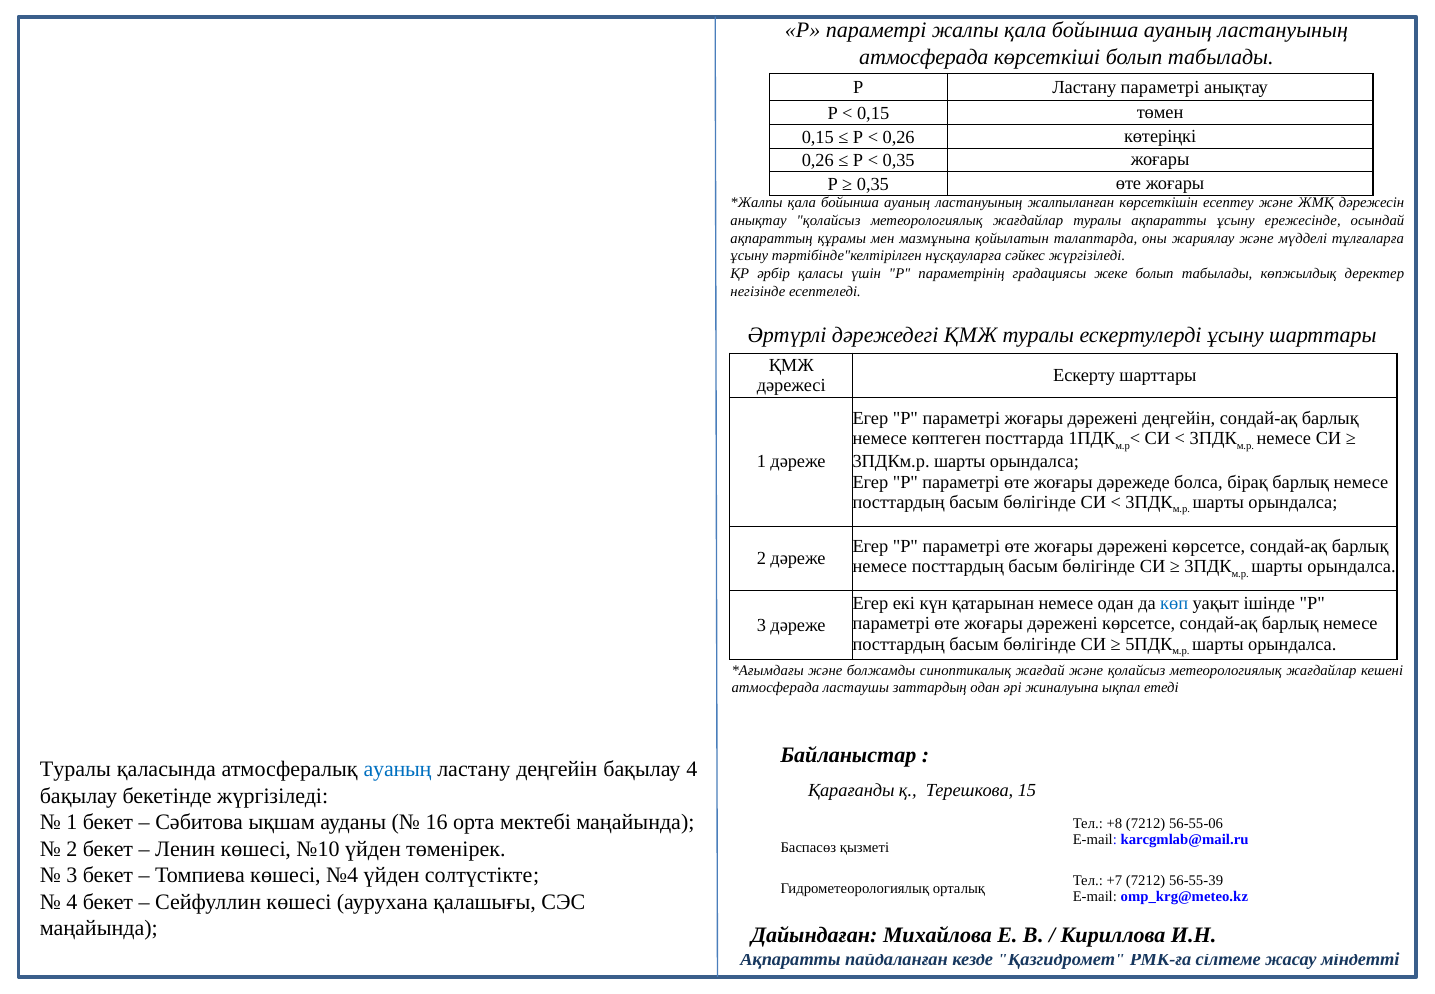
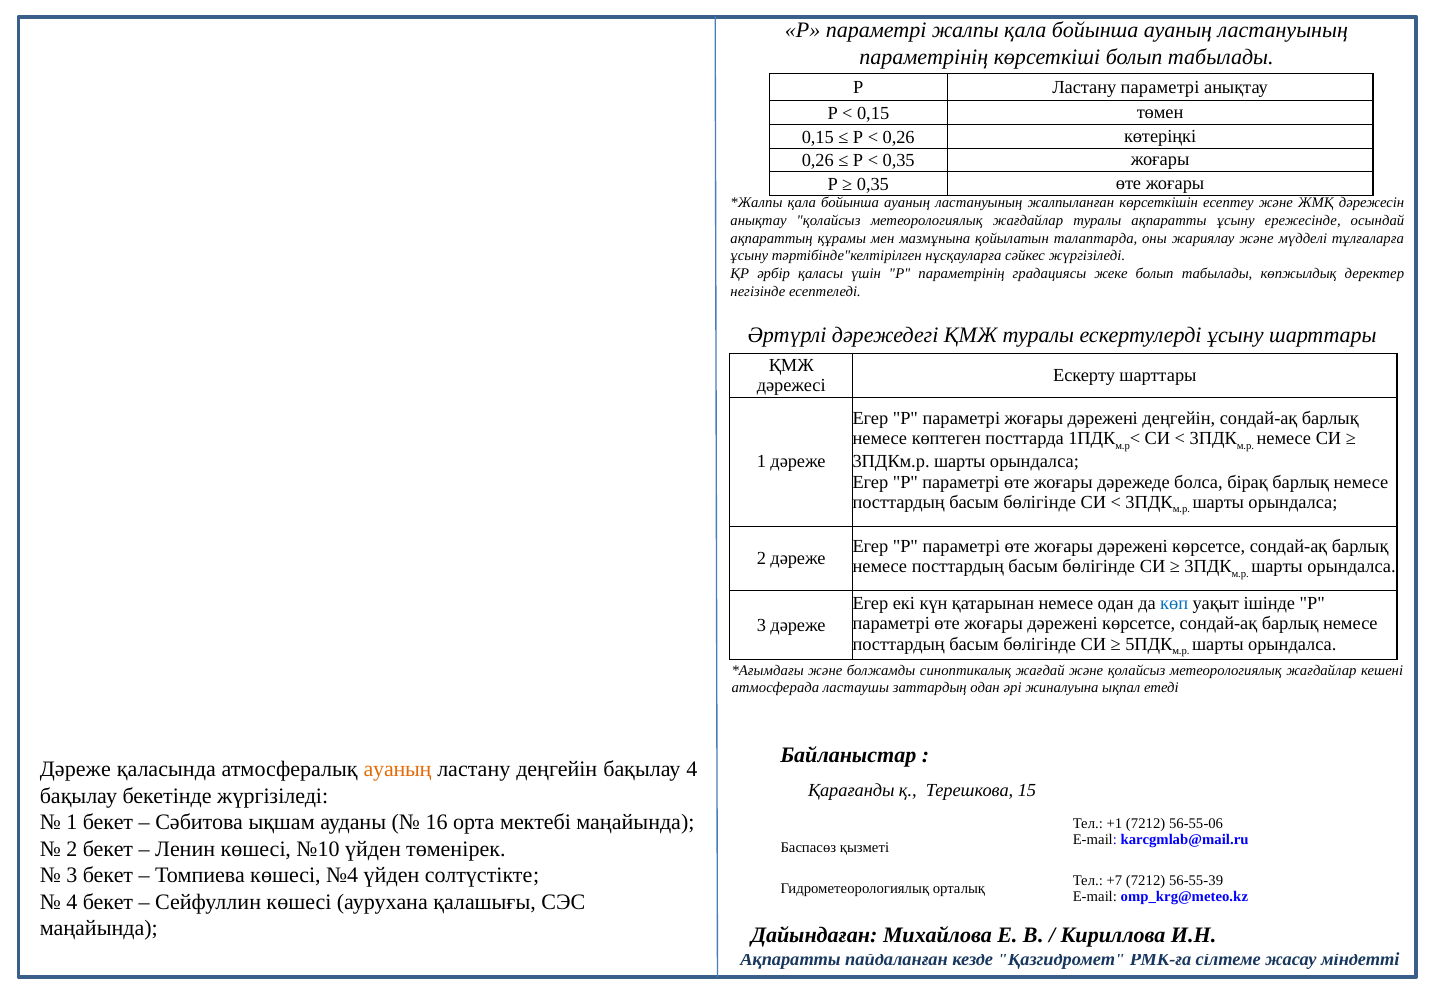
атмосферада at (924, 57): атмосферада -> параметрінің
Туралы at (75, 769): Туралы -> Дәреже
ауаның at (398, 769) colour: blue -> orange
+8: +8 -> +1
